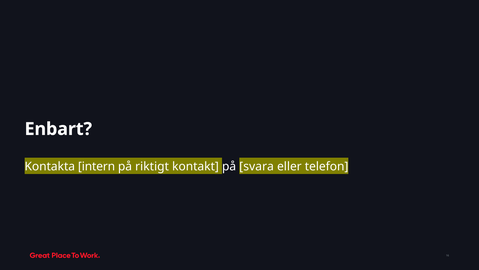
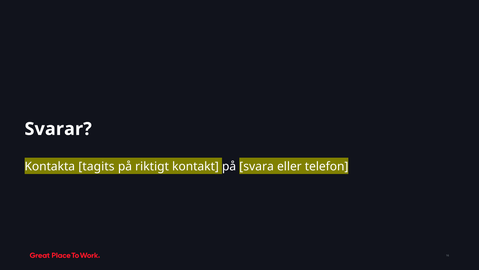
Enbart: Enbart -> Svarar
intern: intern -> tagits
